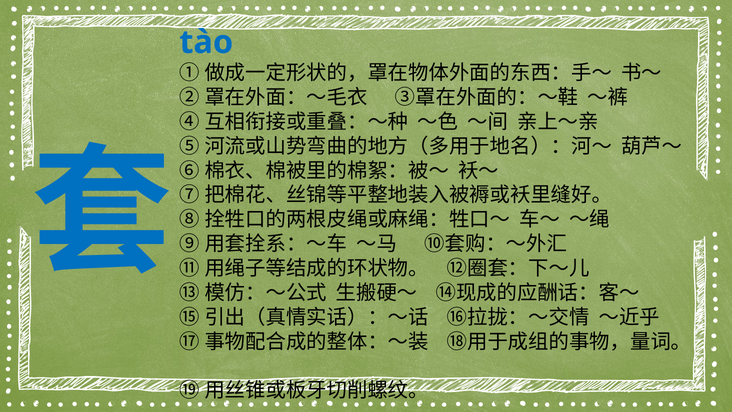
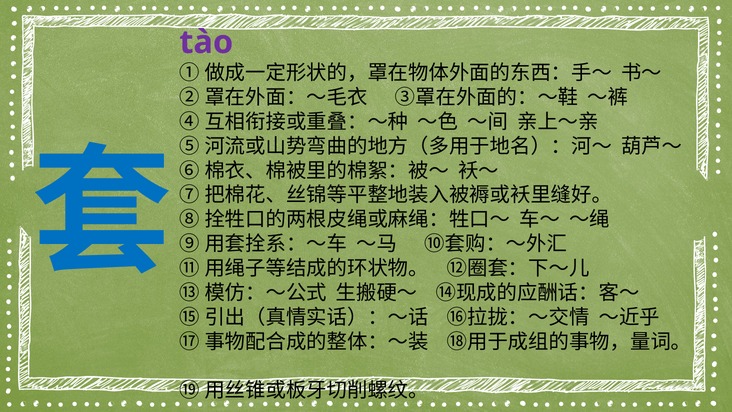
tào colour: blue -> purple
